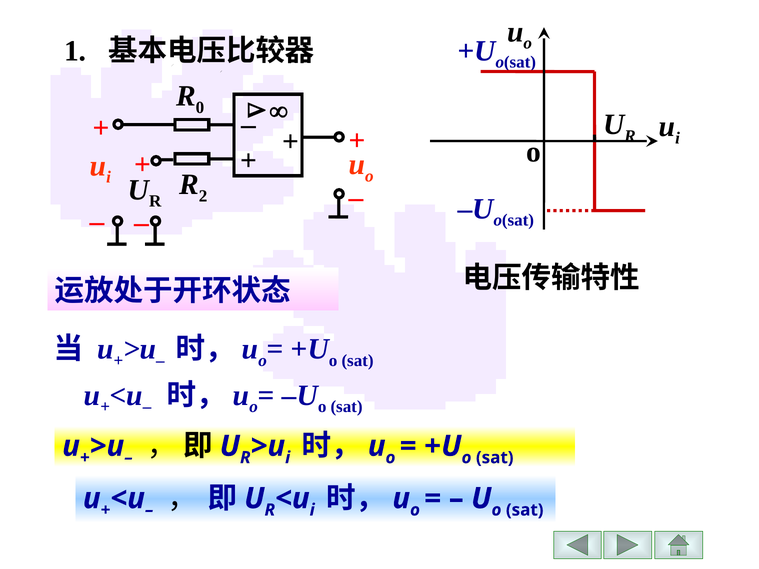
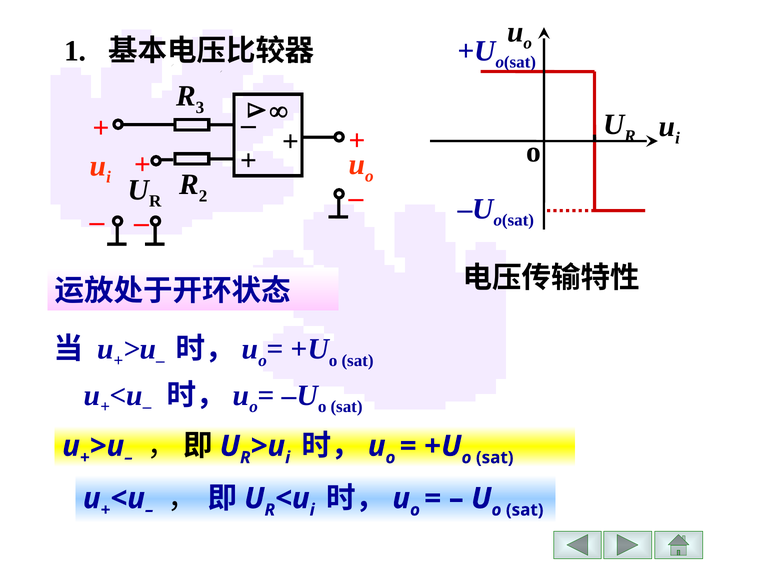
0: 0 -> 3
